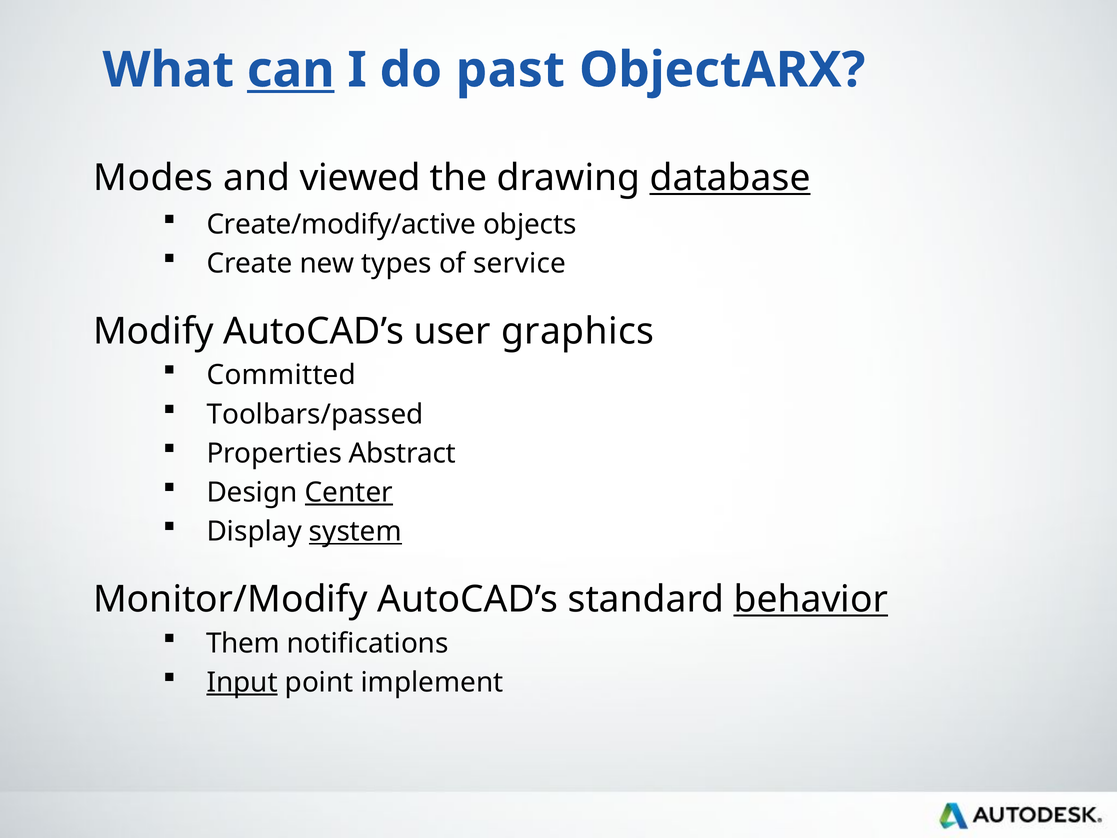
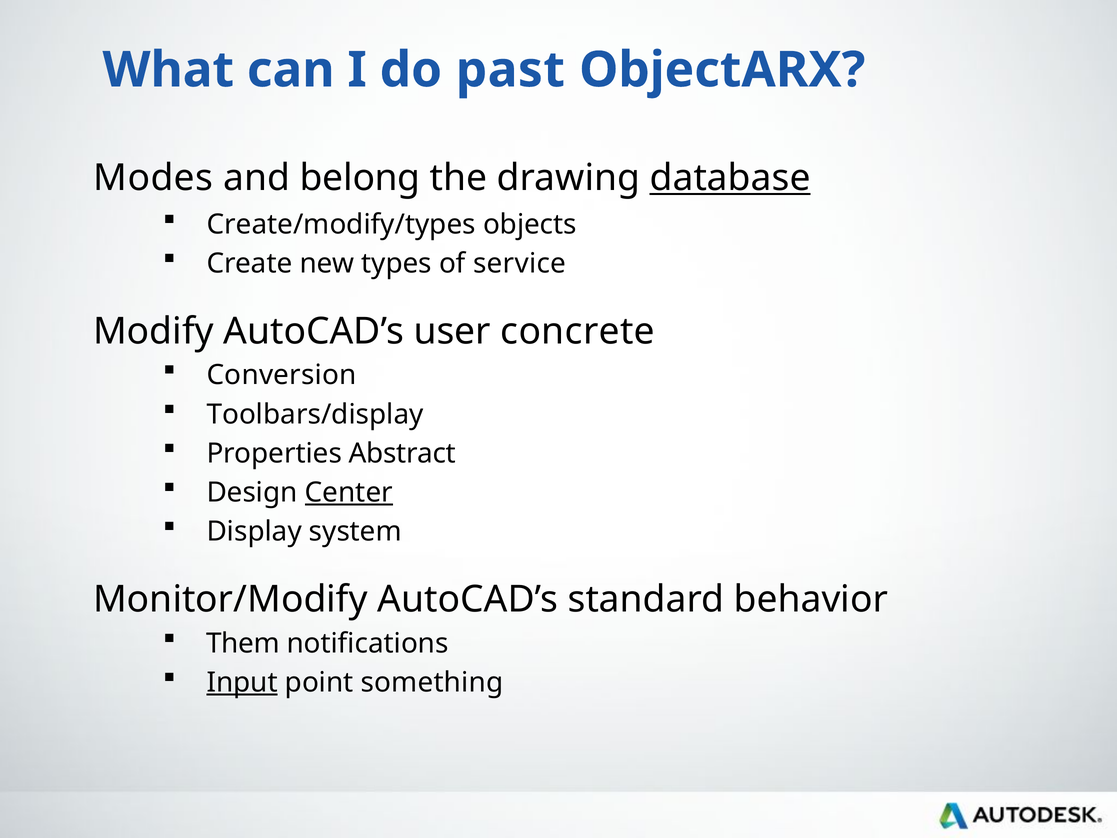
can underline: present -> none
viewed: viewed -> belong
Create/modify/active: Create/modify/active -> Create/modify/types
graphics: graphics -> concrete
Committed: Committed -> Conversion
Toolbars/passed: Toolbars/passed -> Toolbars/display
system underline: present -> none
behavior underline: present -> none
implement: implement -> something
